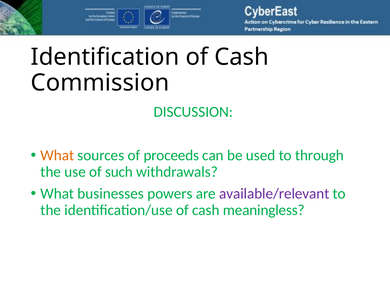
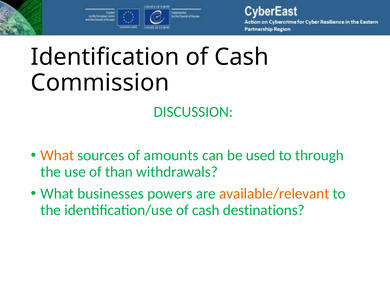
proceeds: proceeds -> amounts
such: such -> than
available/relevant colour: purple -> orange
meaningless: meaningless -> destinations
